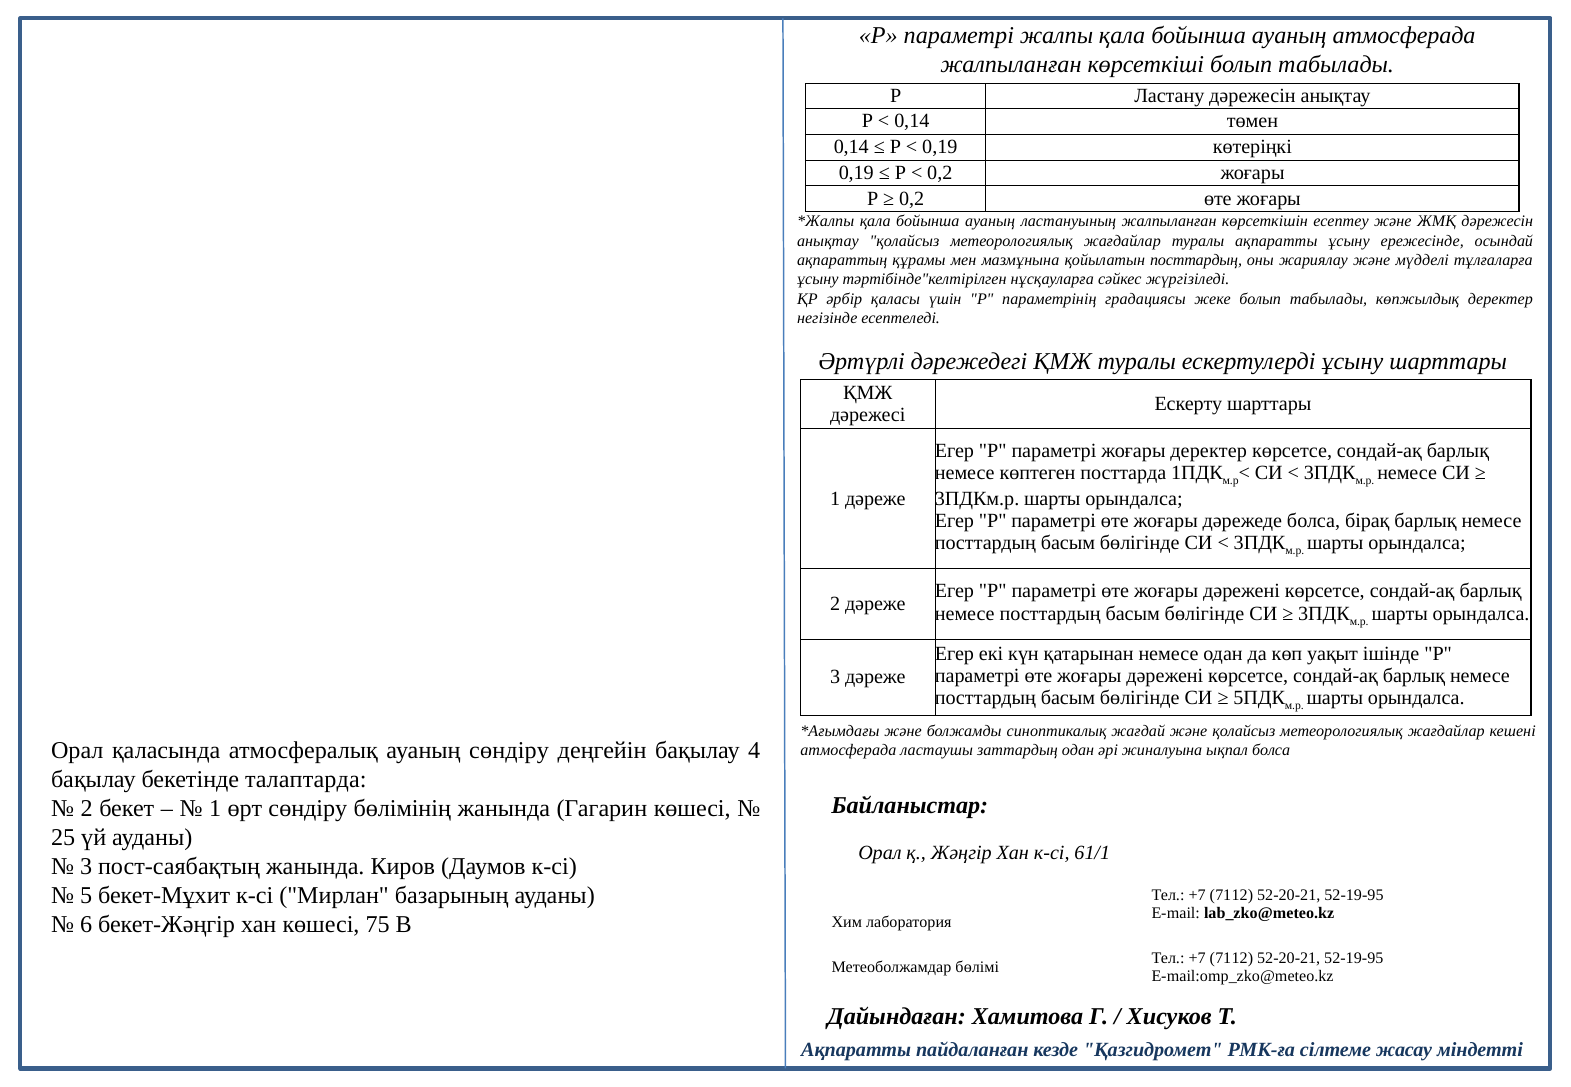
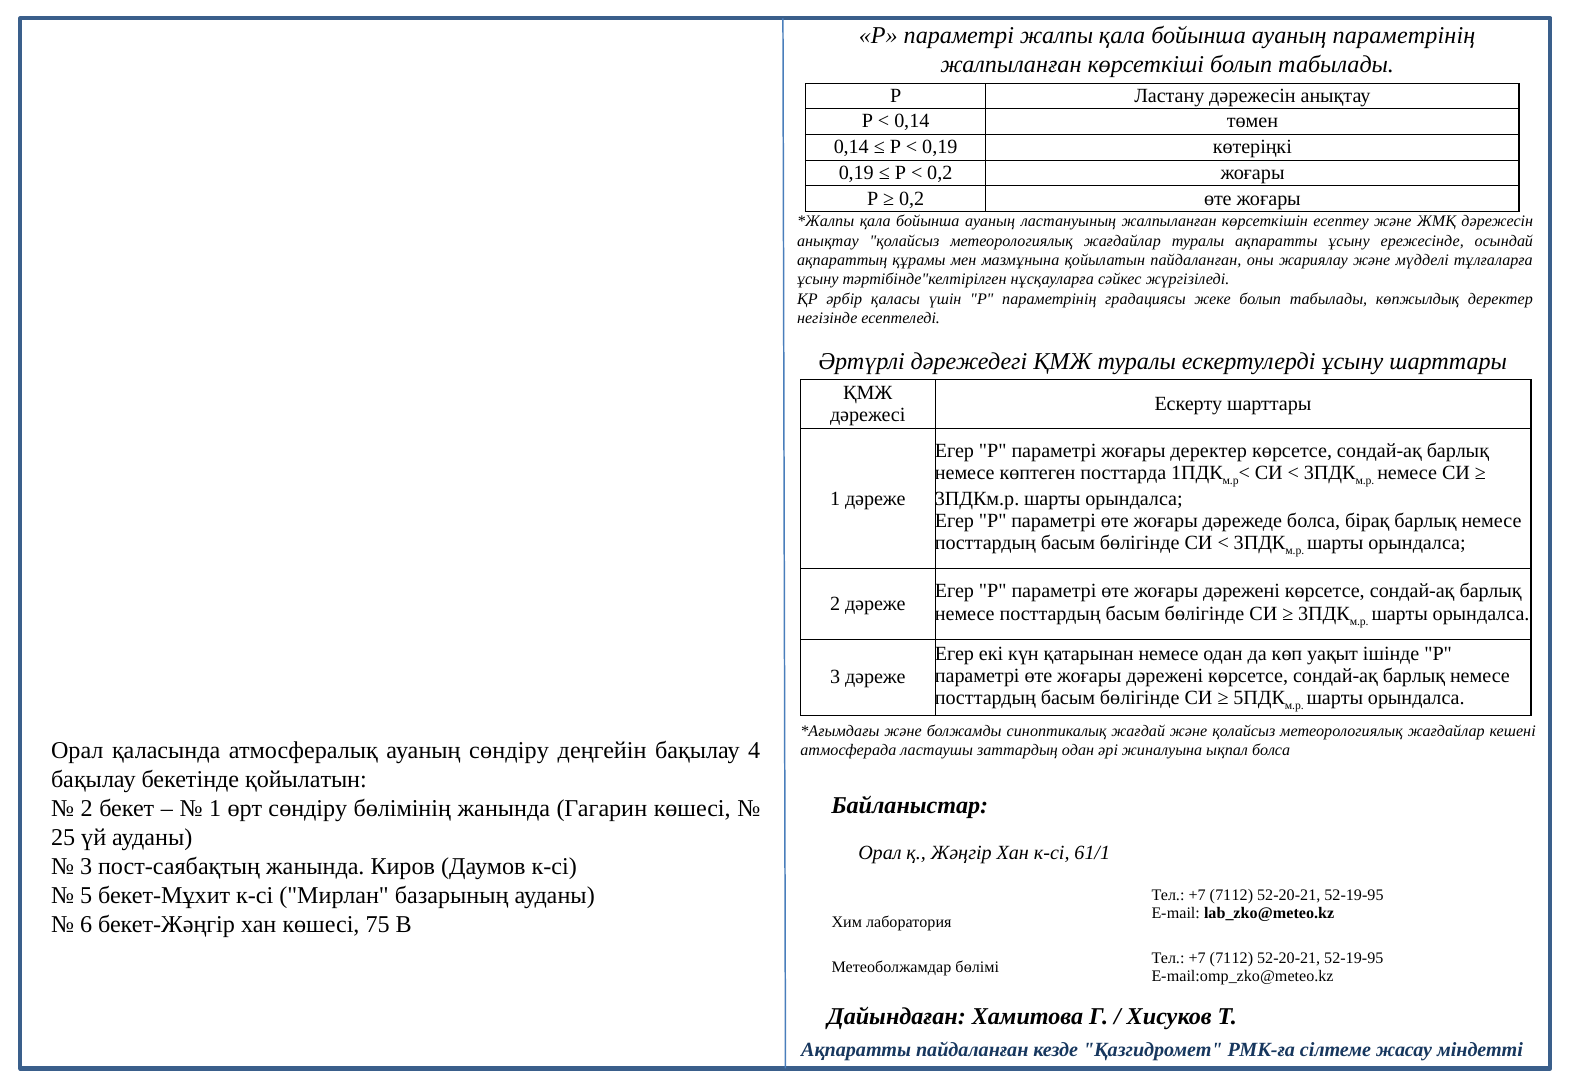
ауаның атмосферада: атмосферада -> параметрінің
қойылатын посттардың: посттардың -> пайдаланған
бекетінде талаптарда: талаптарда -> қойылатын
